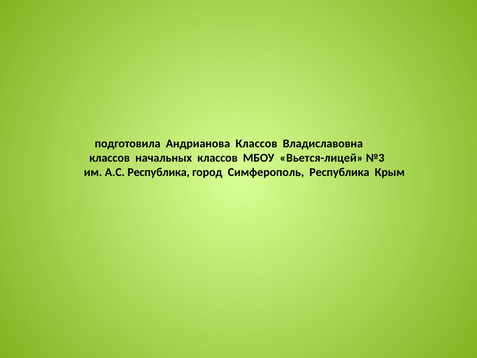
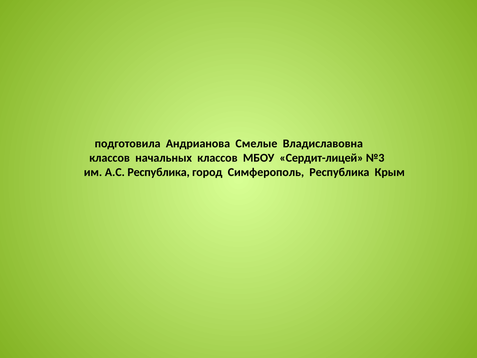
Андрианова Классов: Классов -> Смелые
Вьется-лицей: Вьется-лицей -> Сердит-лицей
